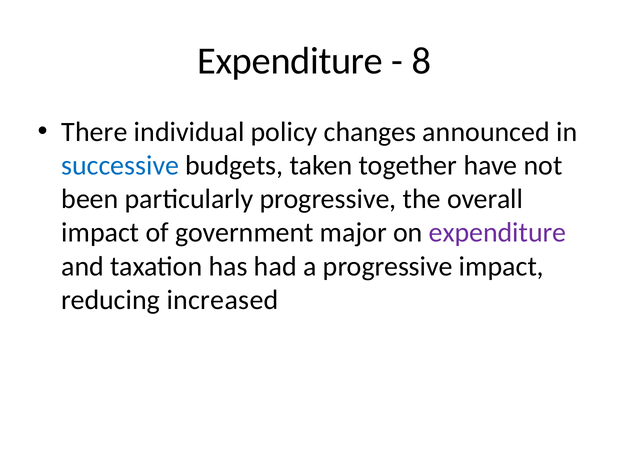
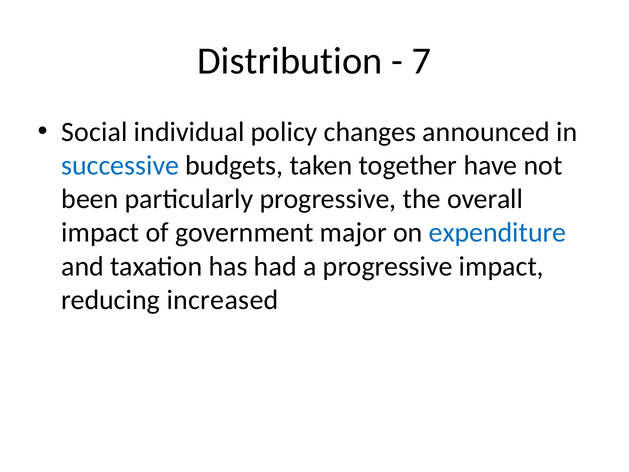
Expenditure at (290, 61): Expenditure -> Distribution
8: 8 -> 7
There: There -> Social
expenditure at (498, 233) colour: purple -> blue
